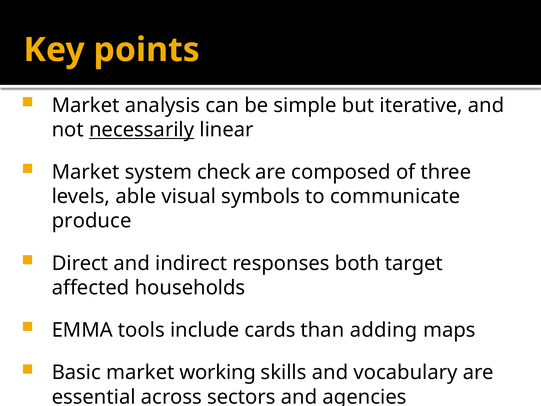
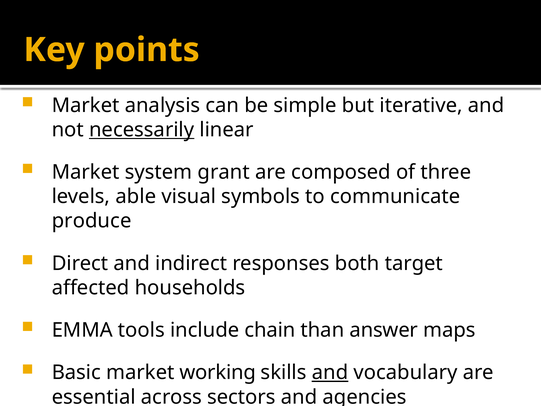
check: check -> grant
cards: cards -> chain
adding: adding -> answer
and at (330, 372) underline: none -> present
